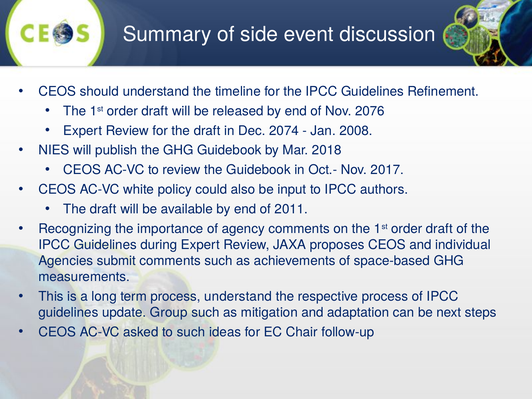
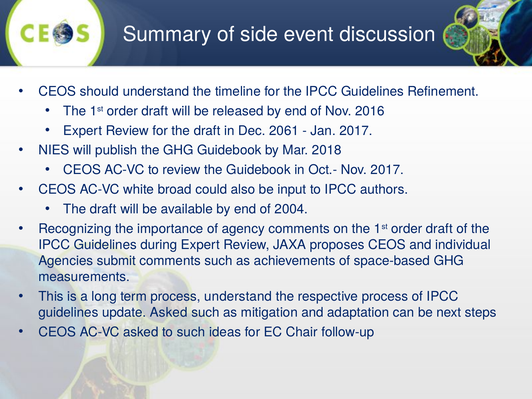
2076: 2076 -> 2016
2074: 2074 -> 2061
Jan 2008: 2008 -> 2017
policy: policy -> broad
2011: 2011 -> 2004
update Group: Group -> Asked
